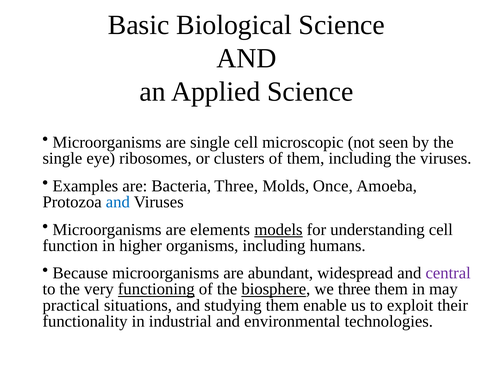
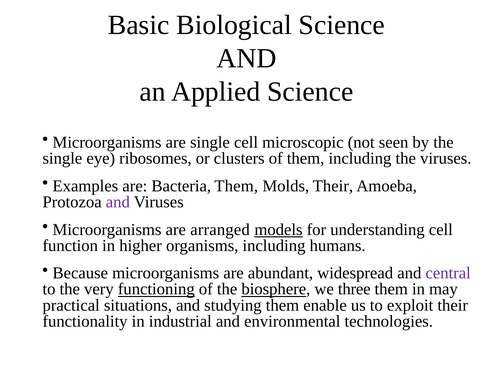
Bacteria Three: Three -> Them
Molds Once: Once -> Their
and at (118, 202) colour: blue -> purple
elements: elements -> arranged
